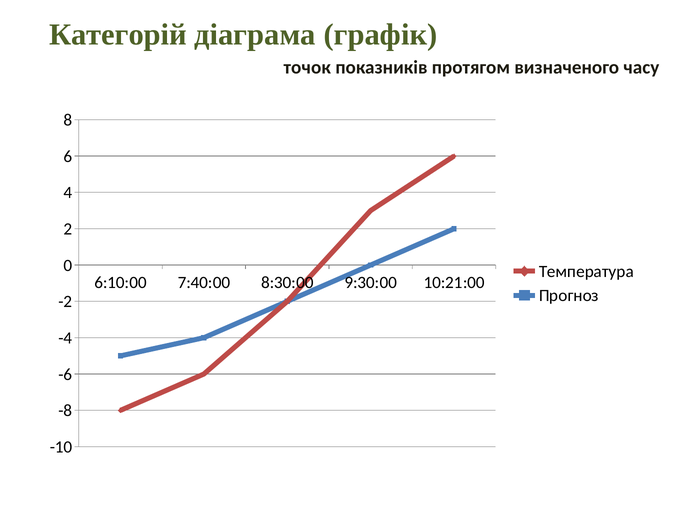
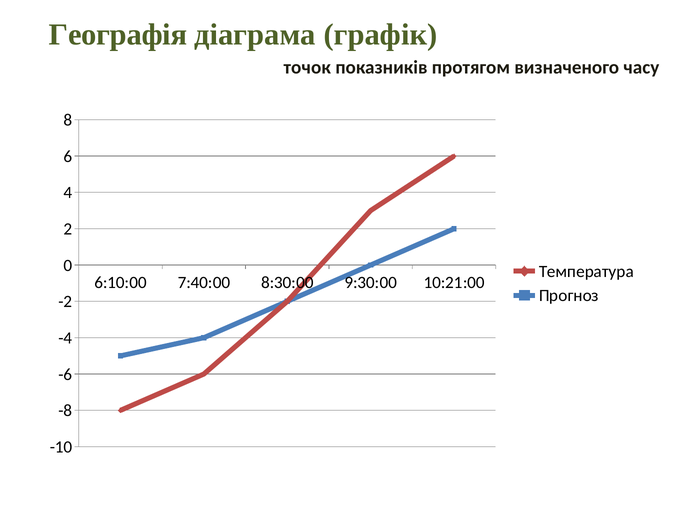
Категорій: Категорій -> Географія
